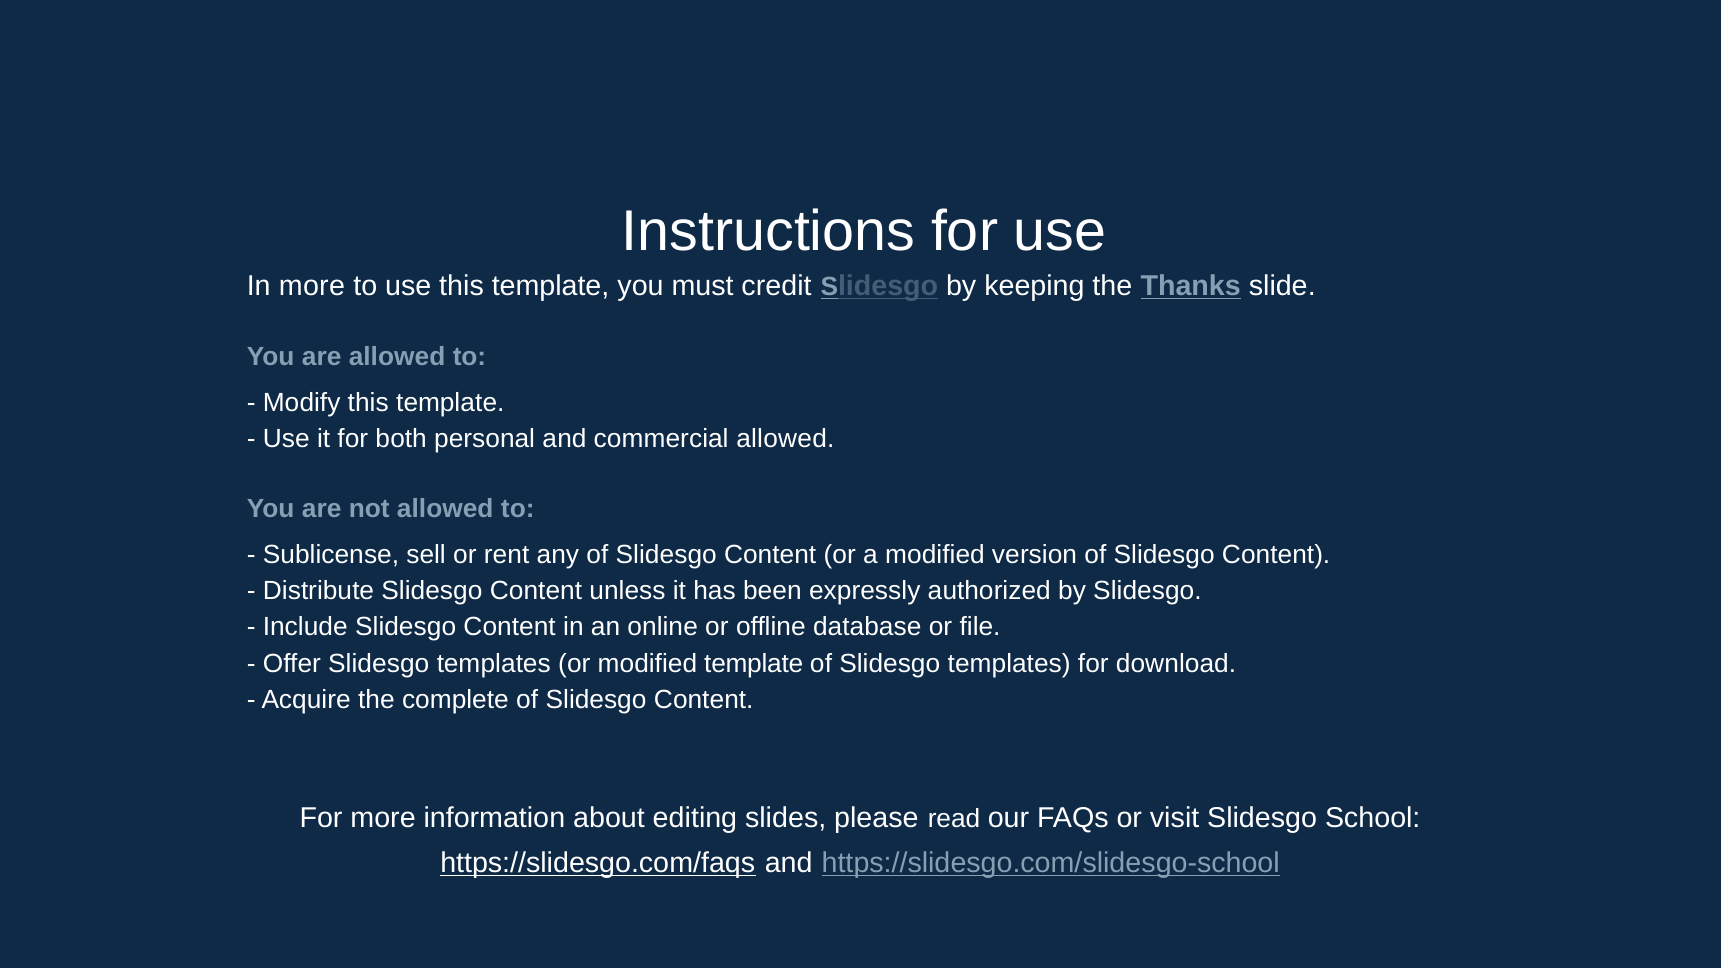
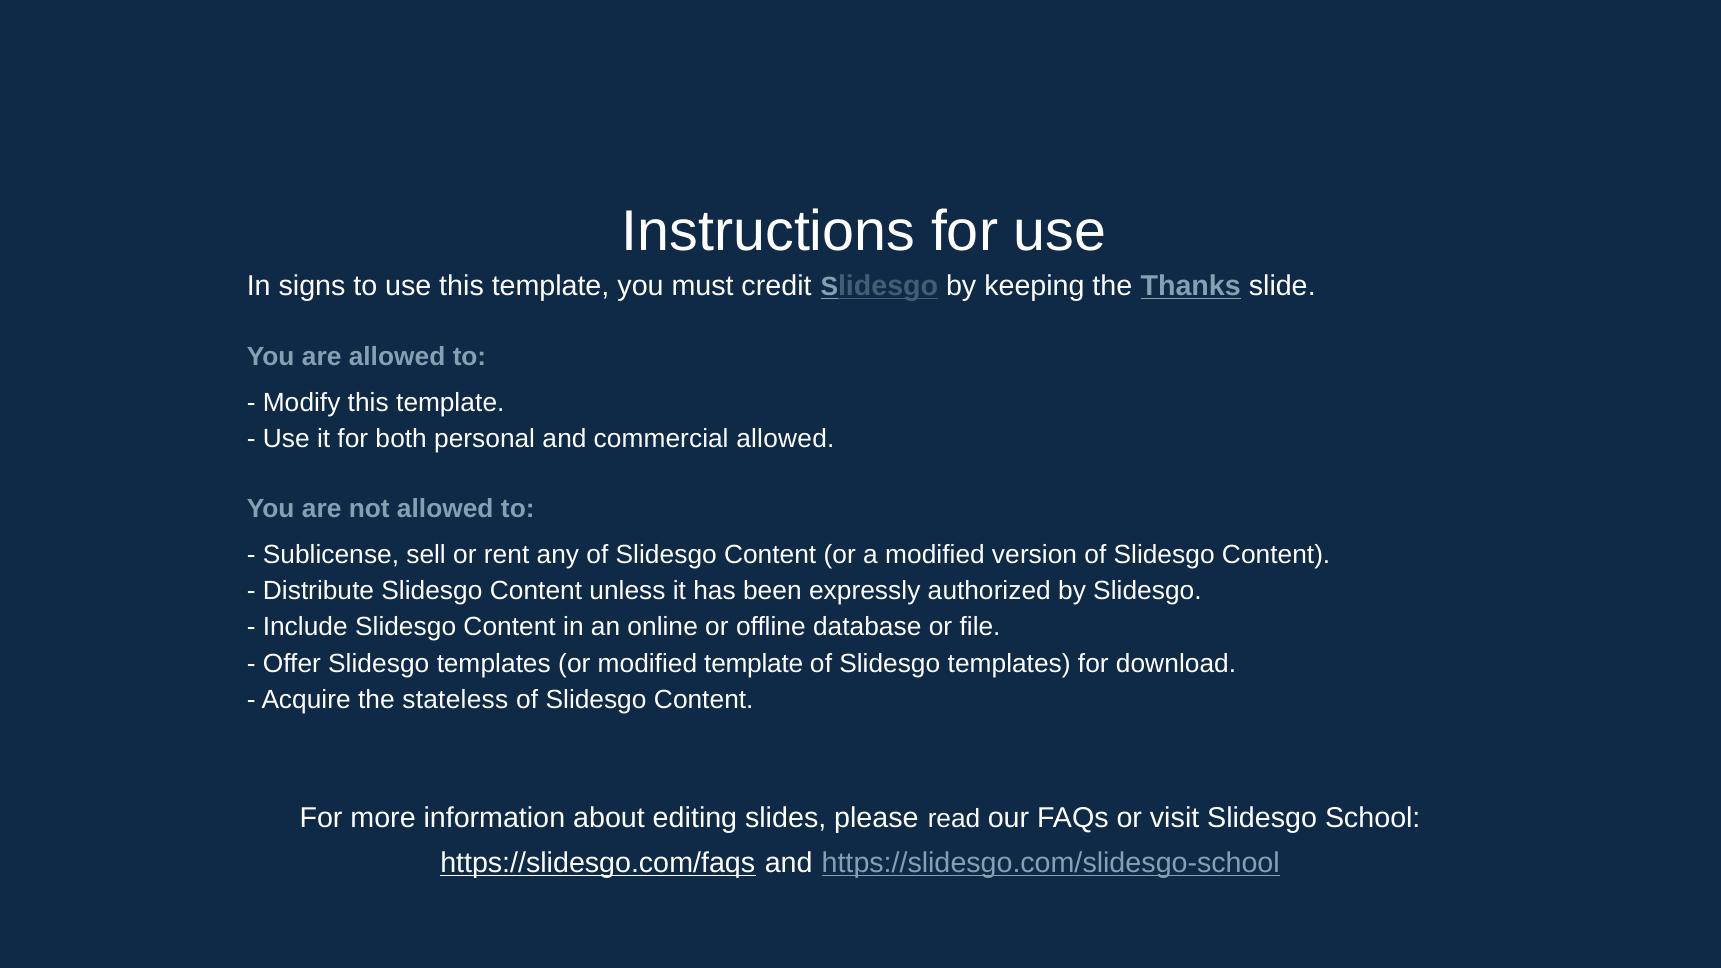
In more: more -> signs
complete: complete -> stateless
